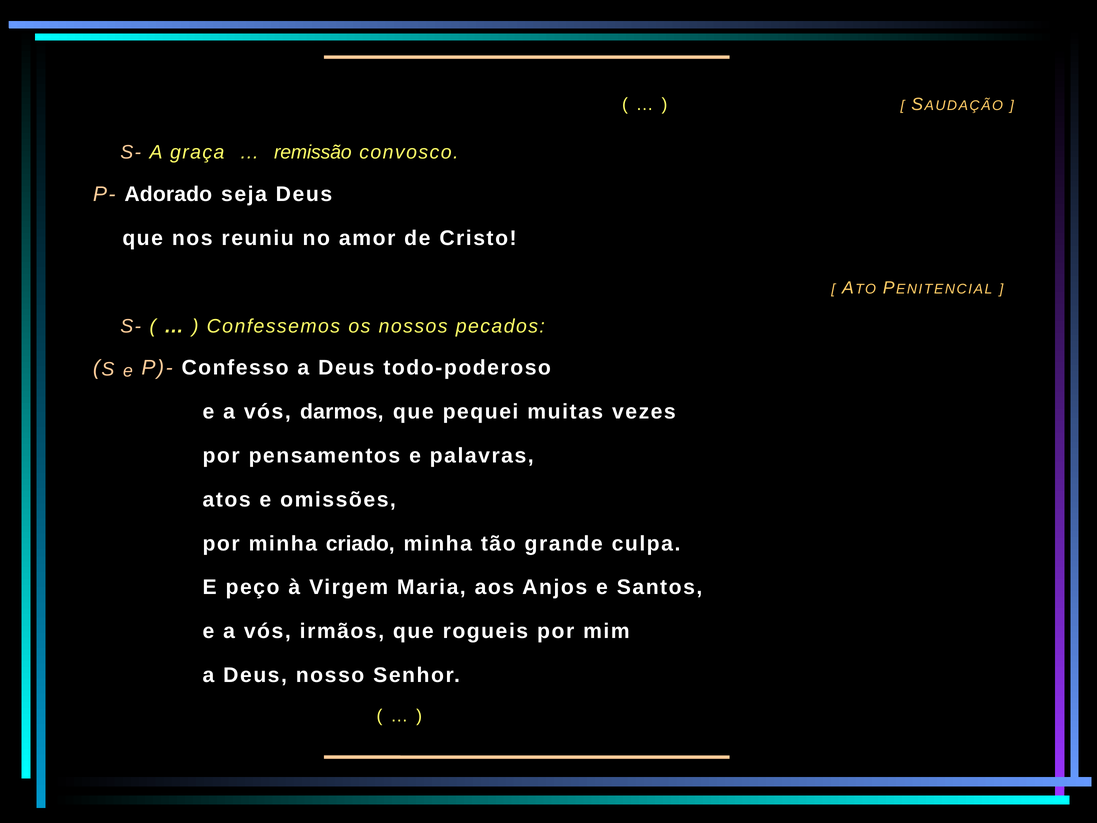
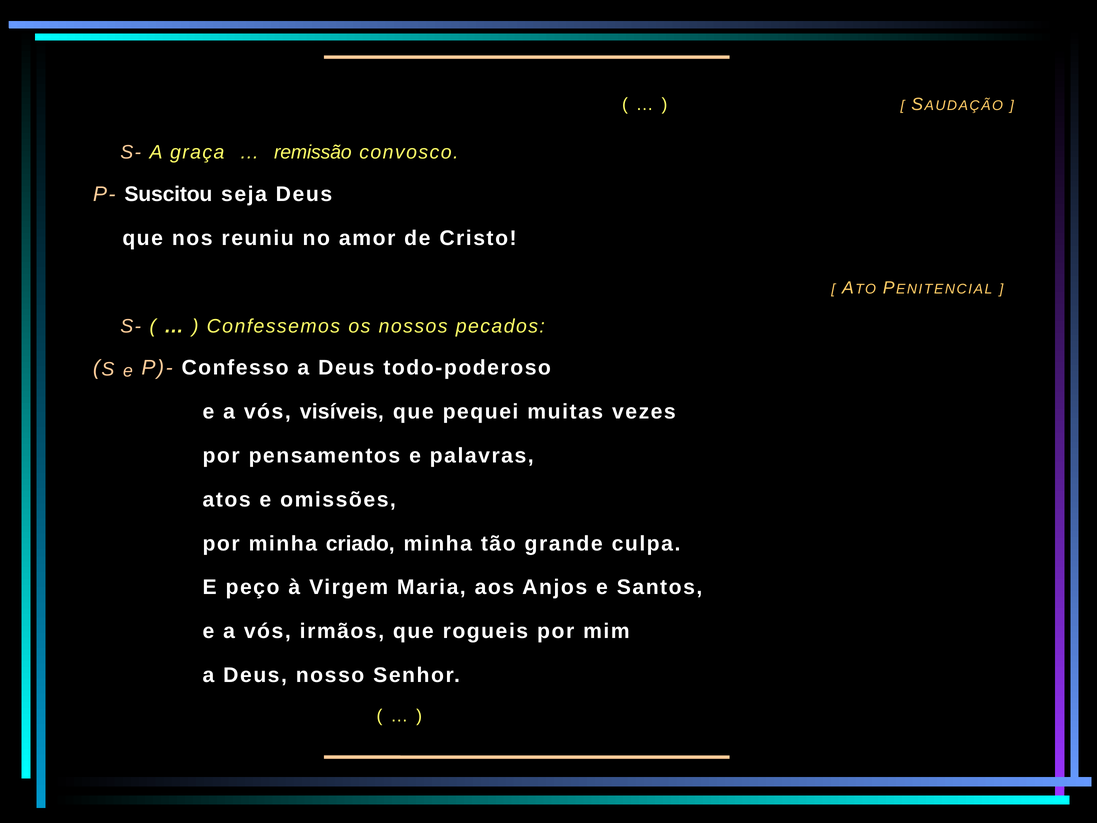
Adorado: Adorado -> Suscitou
darmos: darmos -> visíveis
